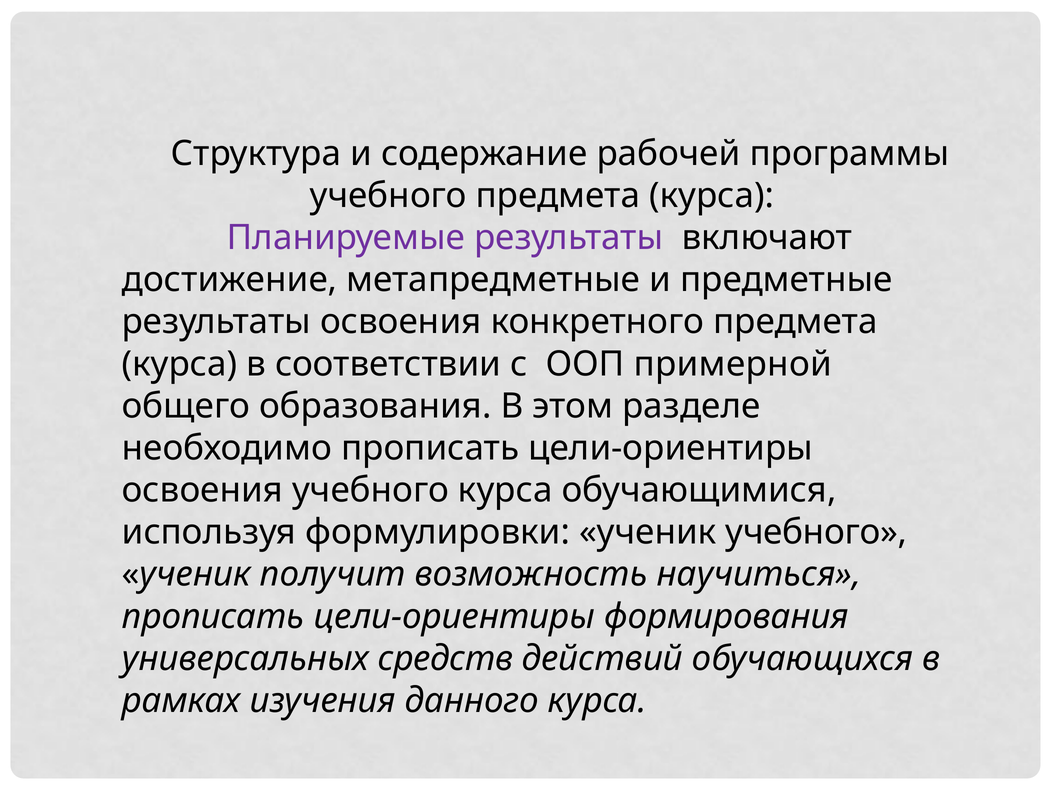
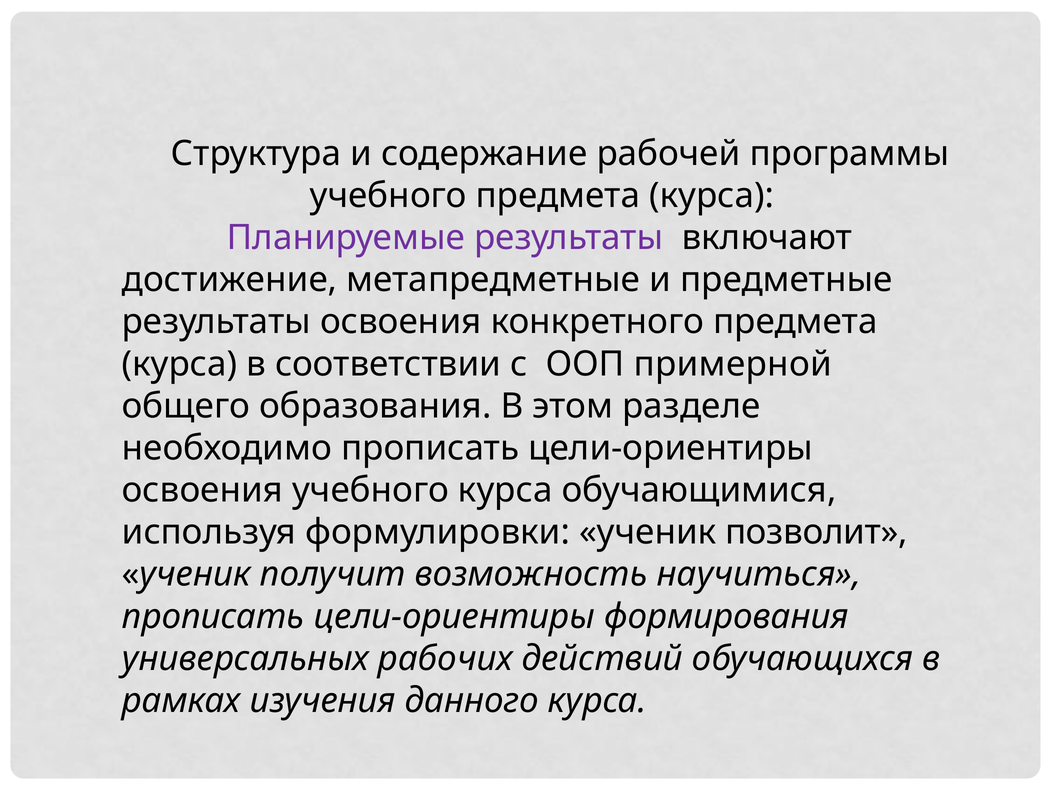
ученик учебного: учебного -> позволит
средств: средств -> рабочих
